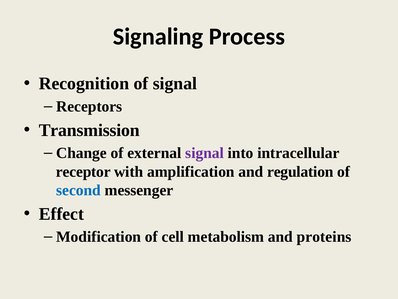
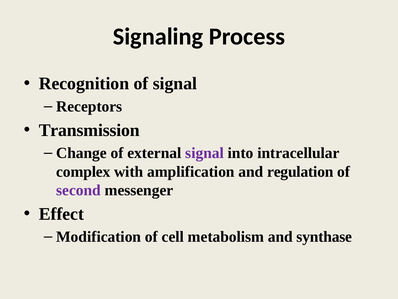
receptor: receptor -> complex
second colour: blue -> purple
proteins: proteins -> synthase
